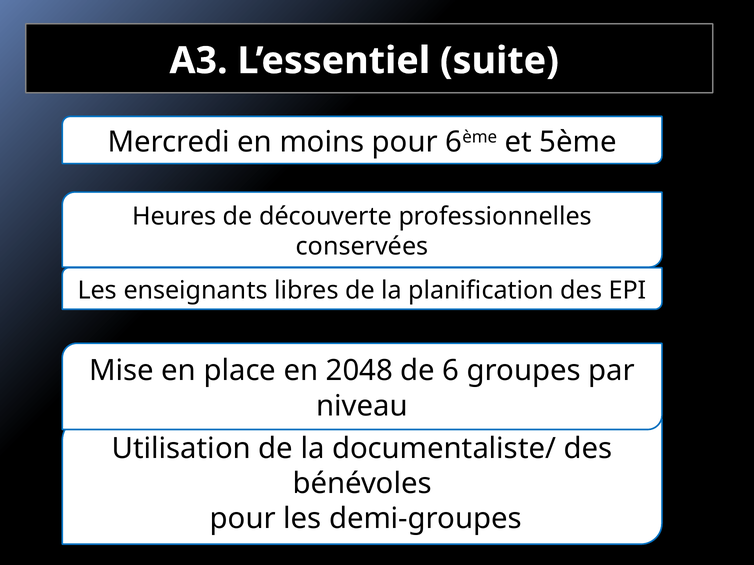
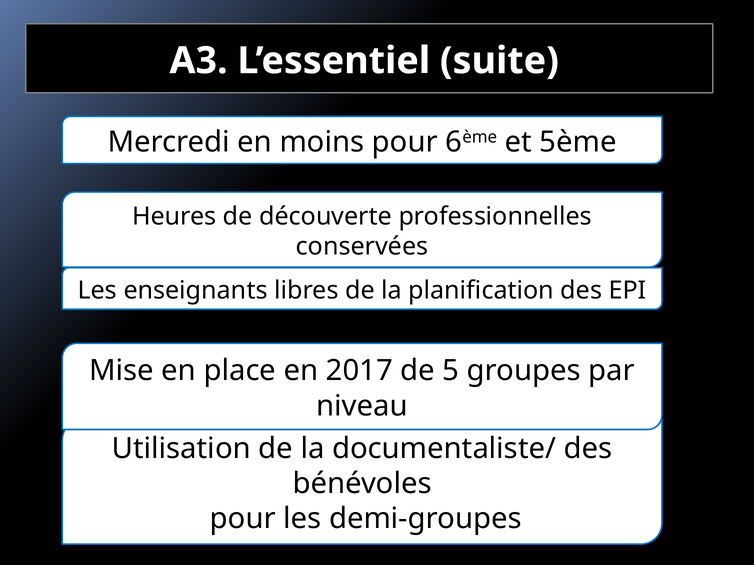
2048: 2048 -> 2017
6: 6 -> 5
